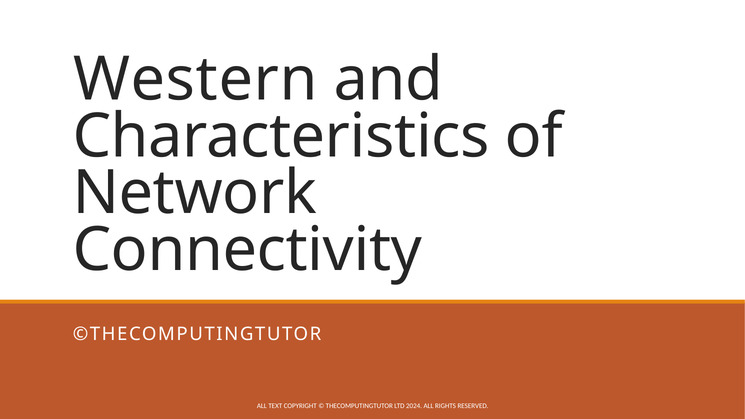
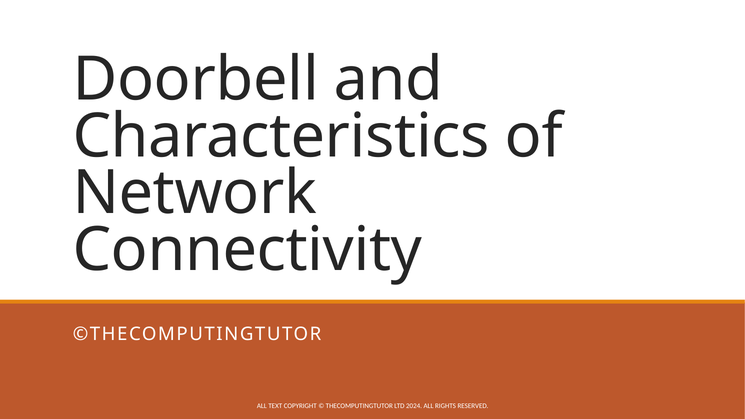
Western: Western -> Doorbell
